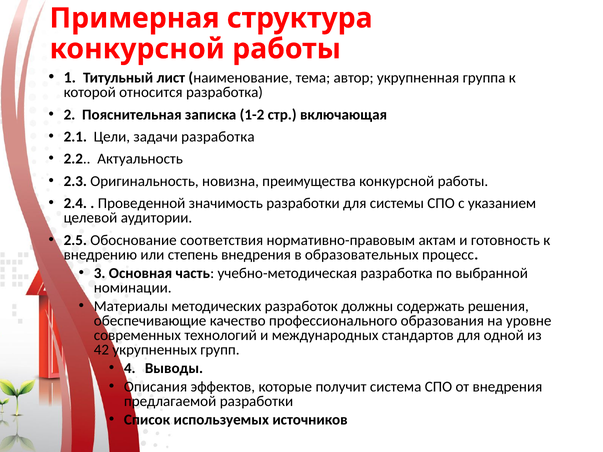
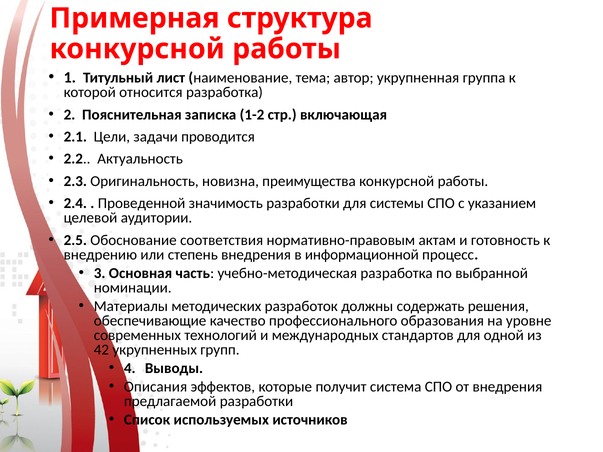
задачи разработка: разработка -> проводится
образовательных: образовательных -> информационной
